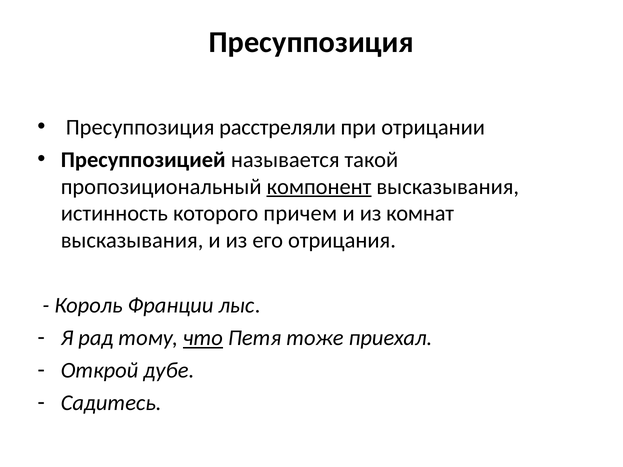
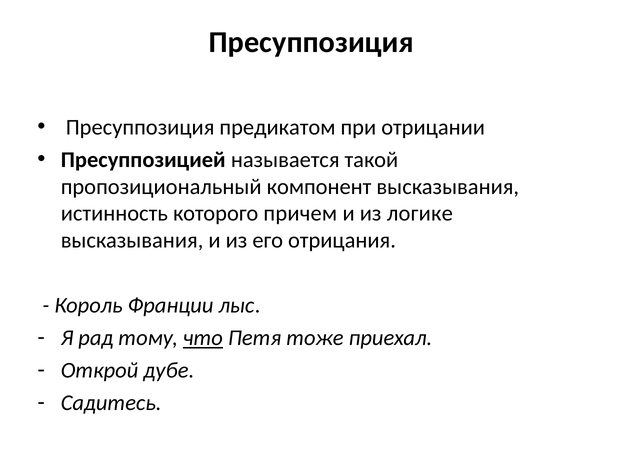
расстреляли: расстреляли -> предикатом
компонент underline: present -> none
комнат: комнат -> логике
